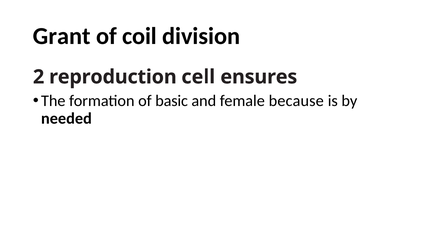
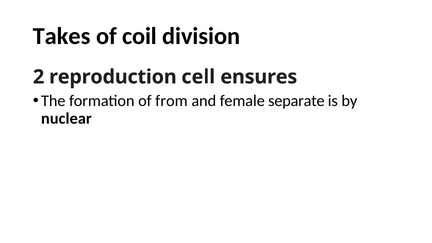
Grant: Grant -> Takes
basic: basic -> from
because: because -> separate
needed: needed -> nuclear
